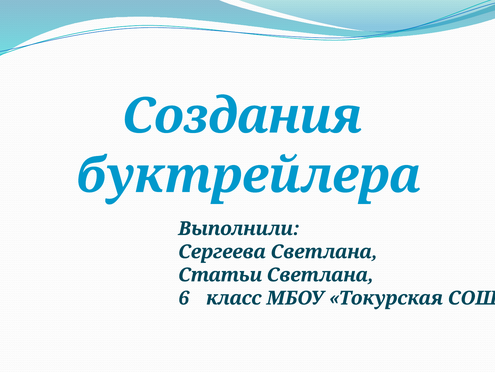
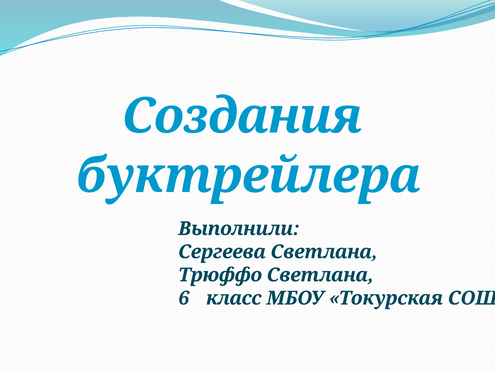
Статьи: Статьи -> Трюффо
